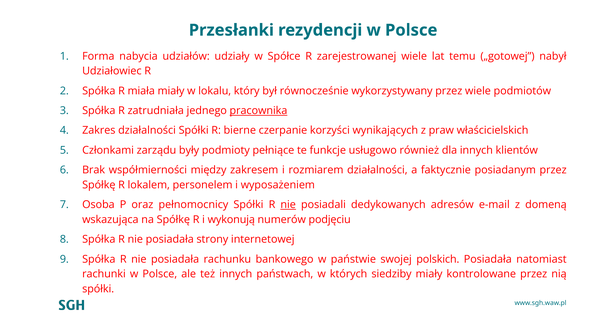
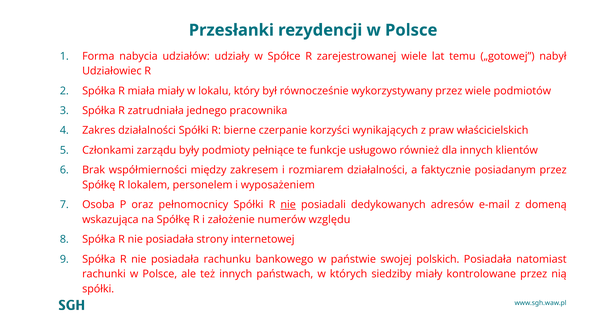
pracownika underline: present -> none
wykonują: wykonują -> założenie
podjęciu: podjęciu -> względu
